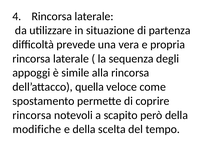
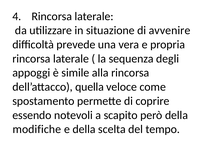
partenza: partenza -> avvenire
rincorsa at (32, 115): rincorsa -> essendo
